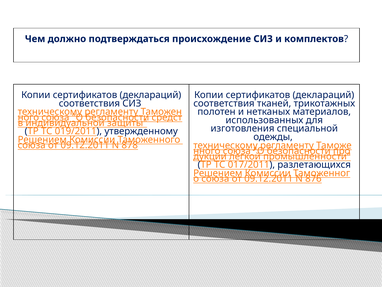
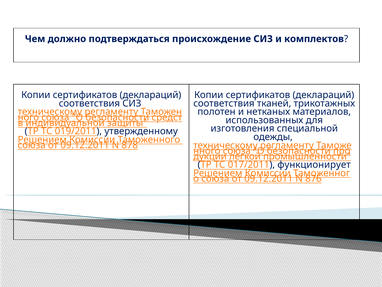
разлетающихся: разлетающихся -> функционирует
